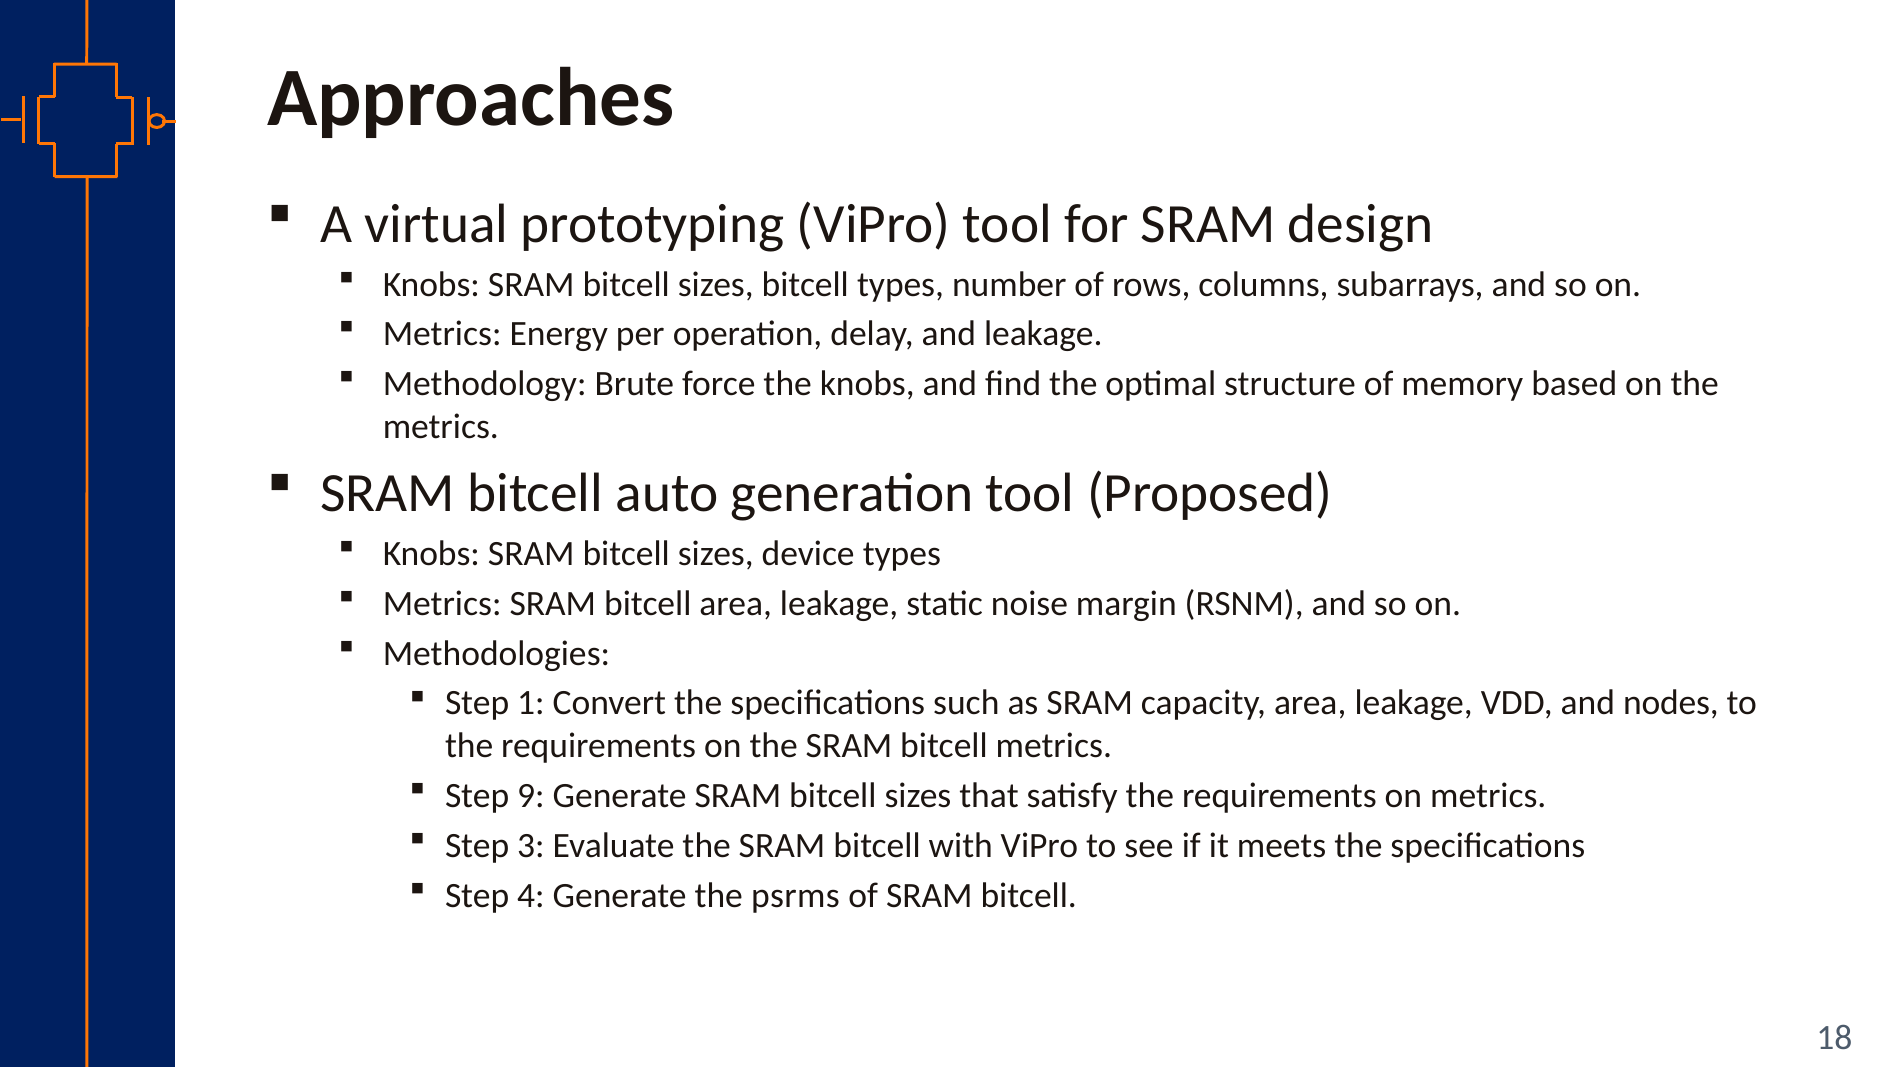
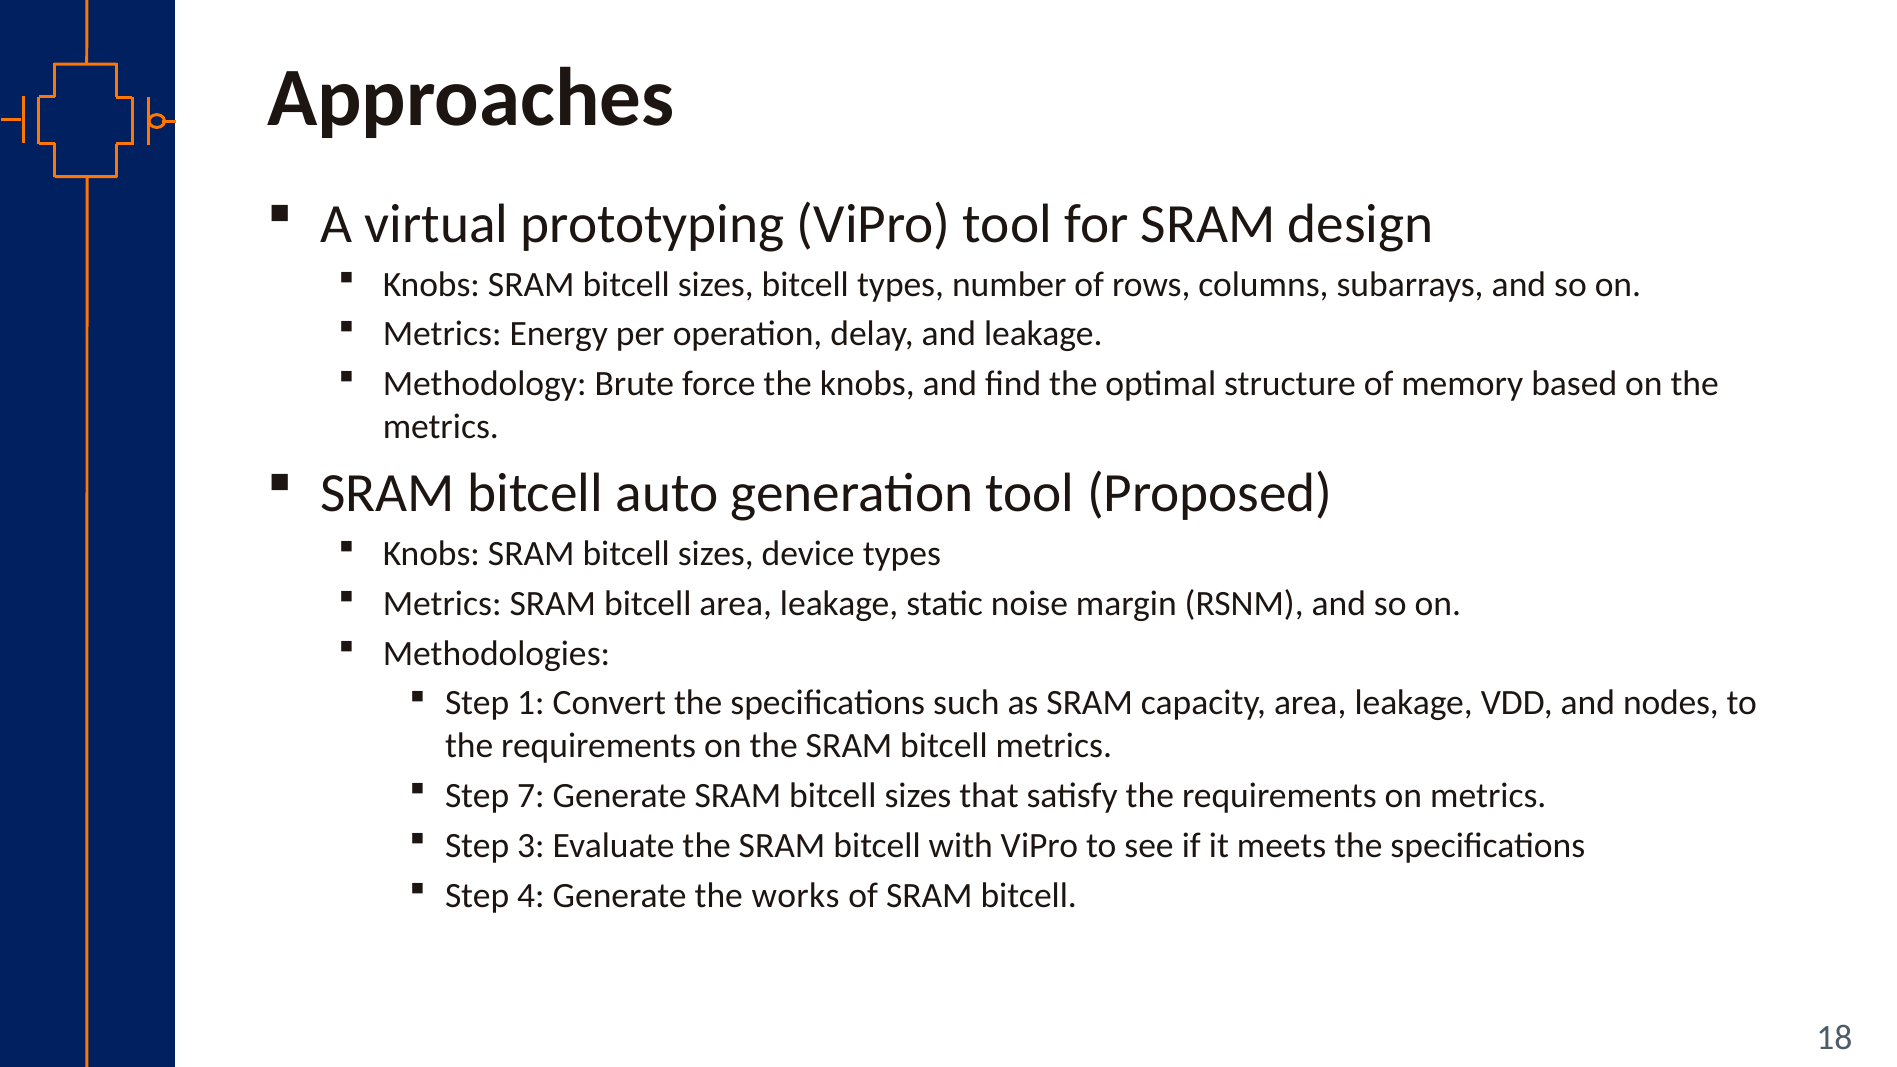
9: 9 -> 7
psrms: psrms -> works
